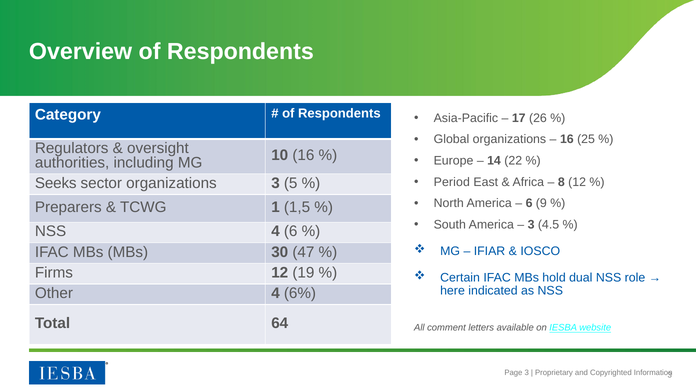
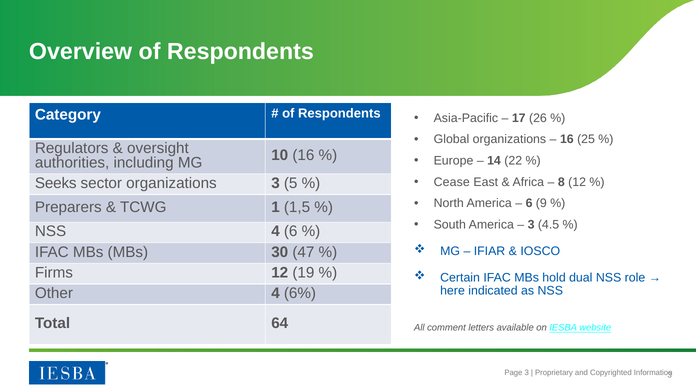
Period: Period -> Cease
